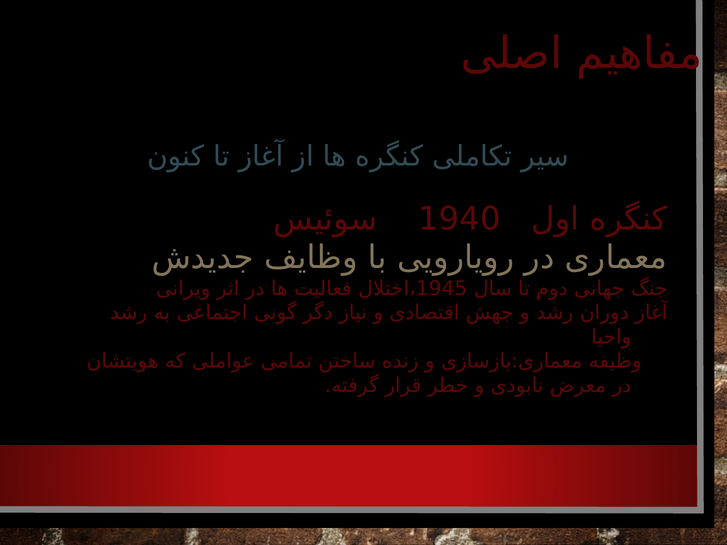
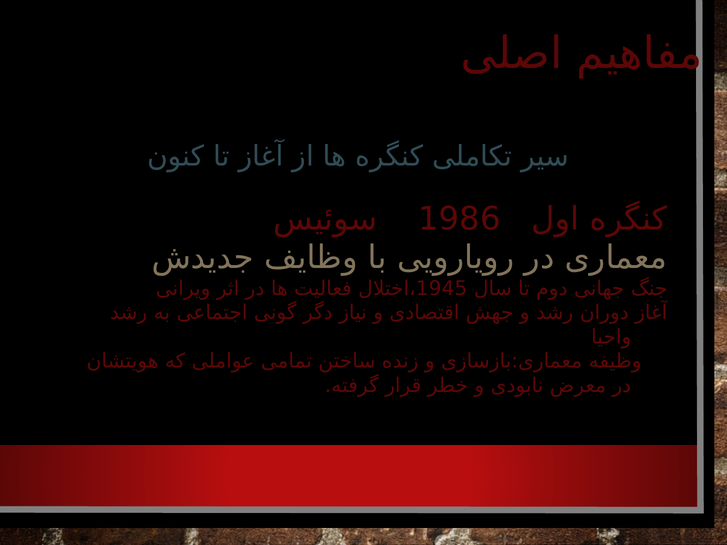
1940: 1940 -> 1986
